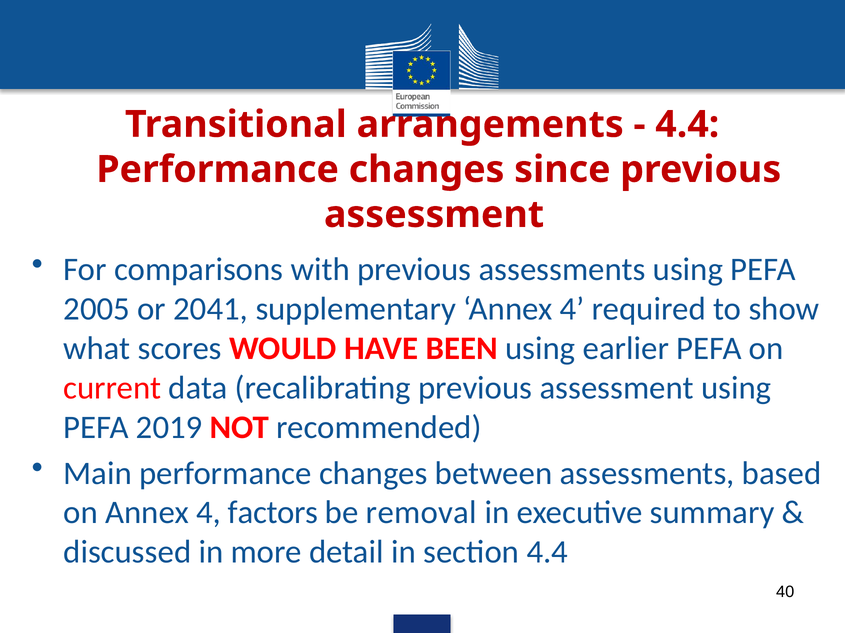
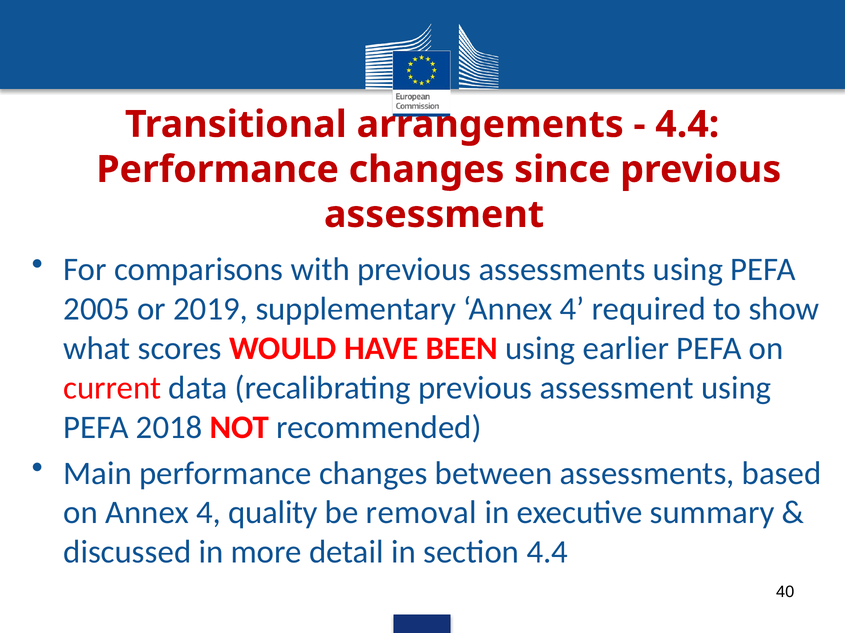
2041: 2041 -> 2019
2019: 2019 -> 2018
factors: factors -> quality
